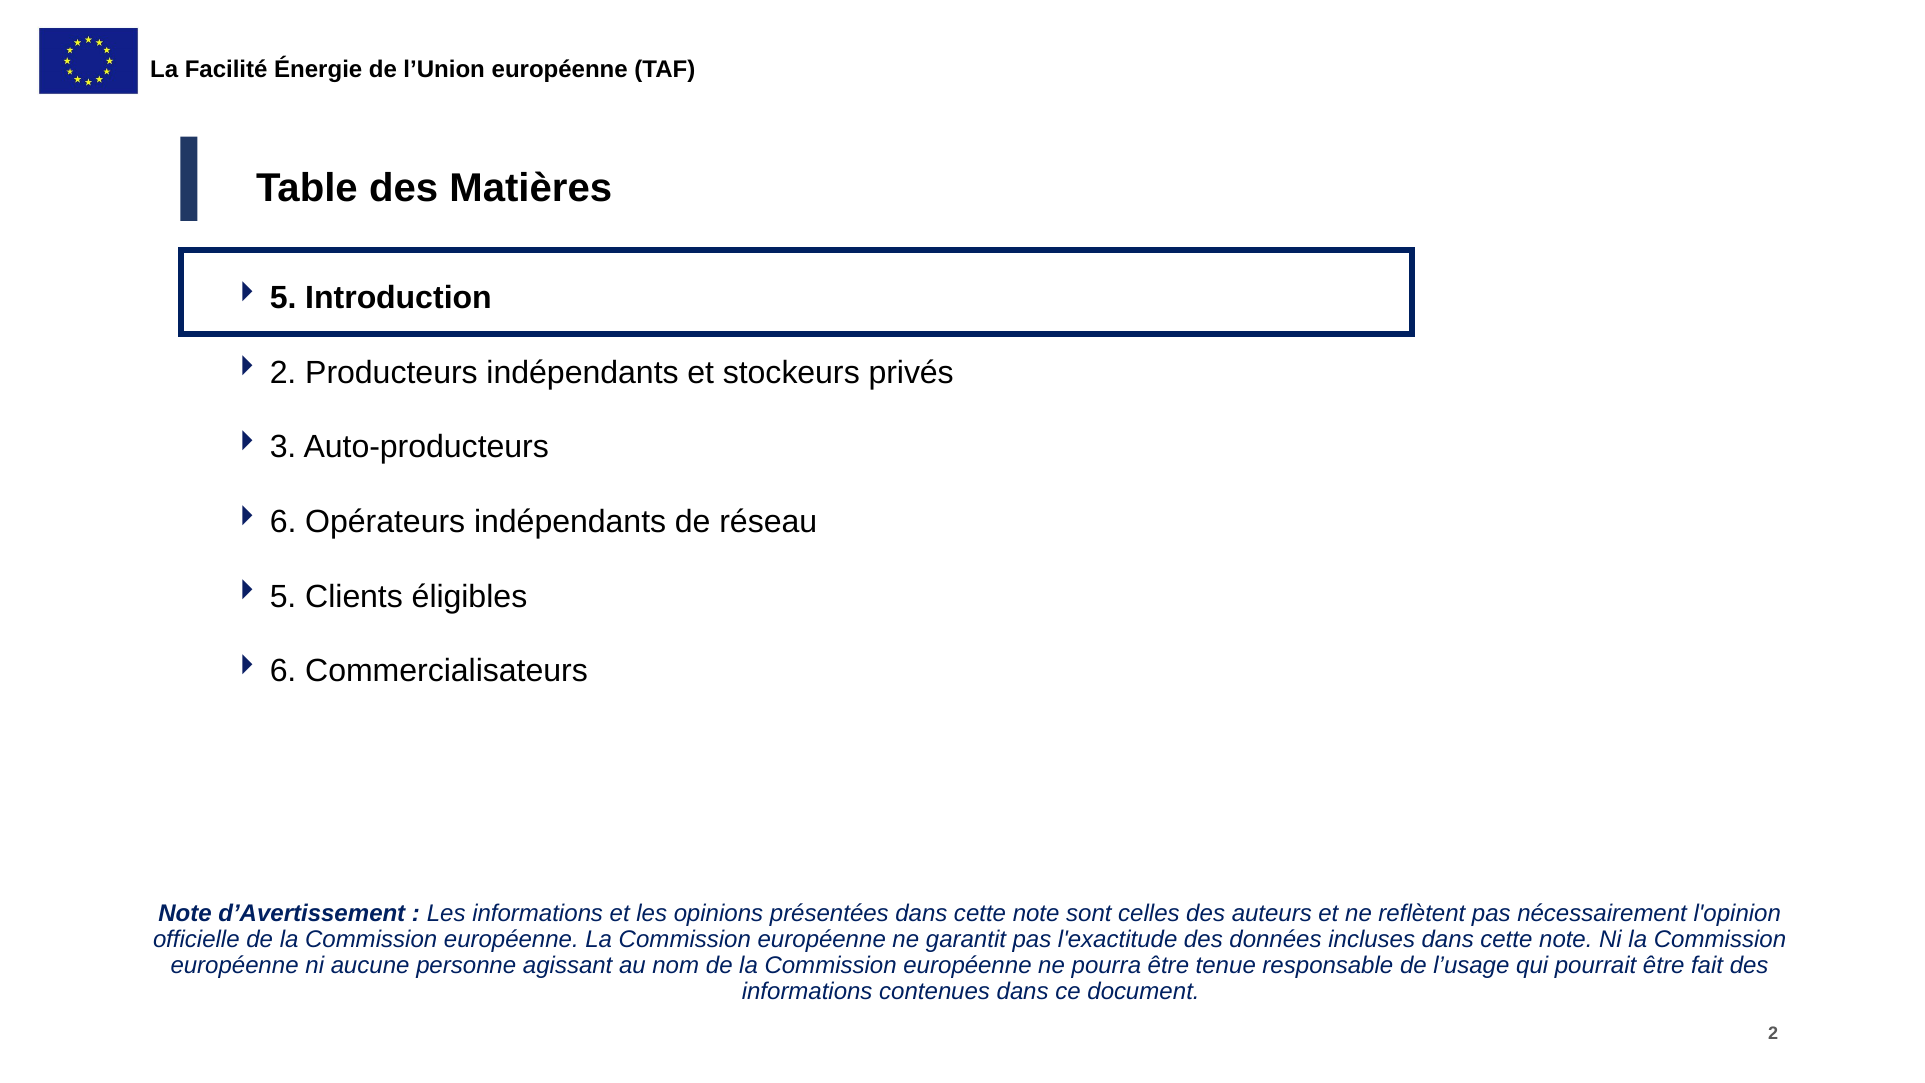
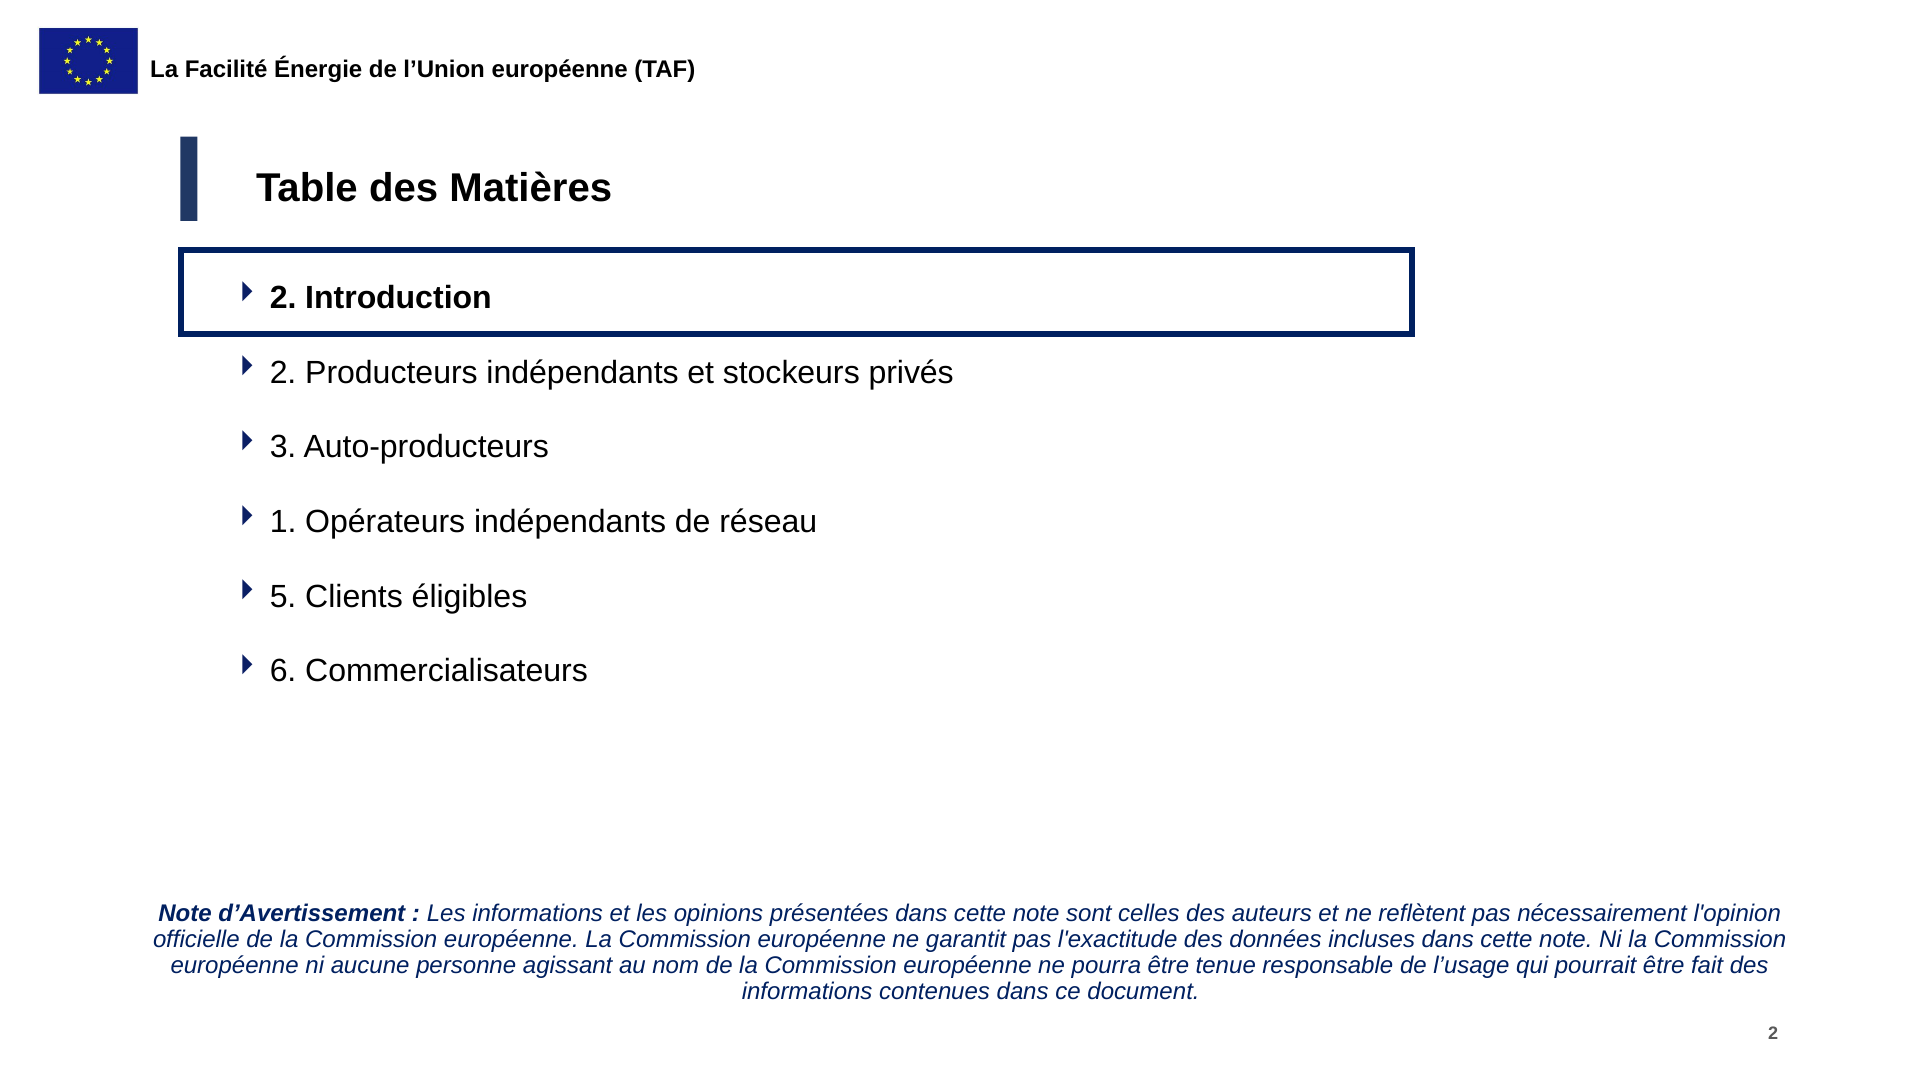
5 at (283, 298): 5 -> 2
6 at (283, 522): 6 -> 1
